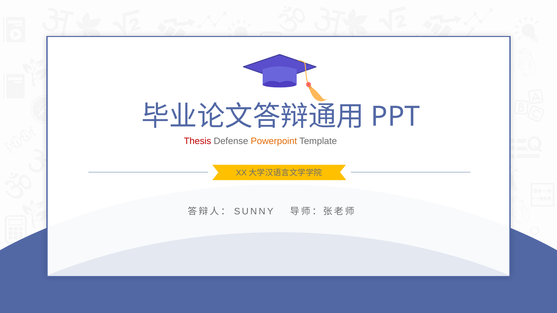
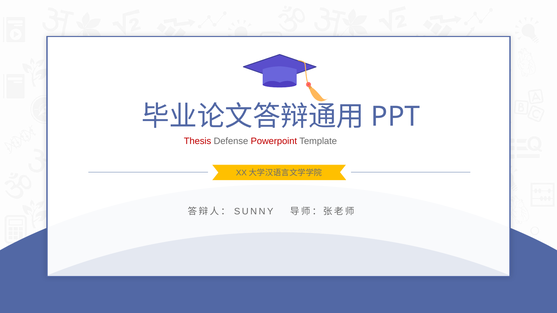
Powerpoint colour: orange -> red
